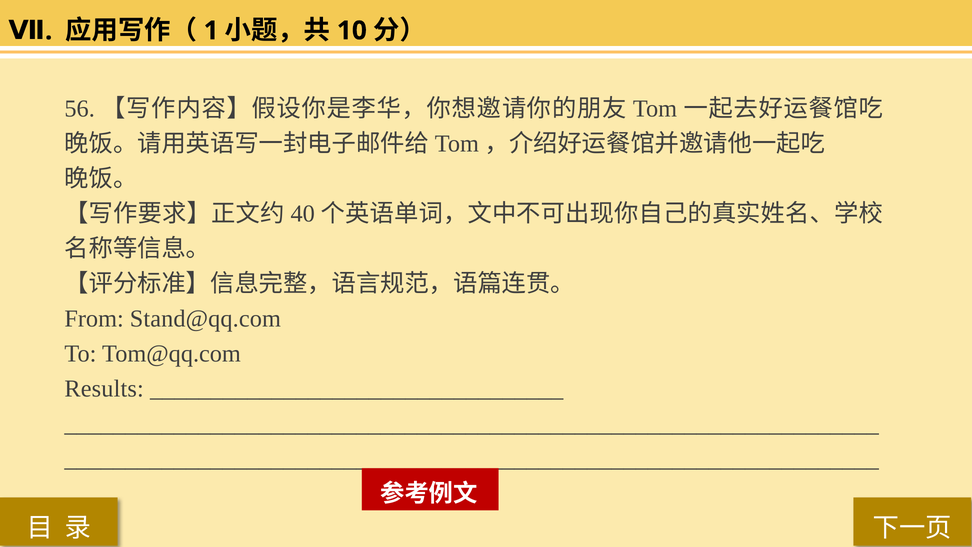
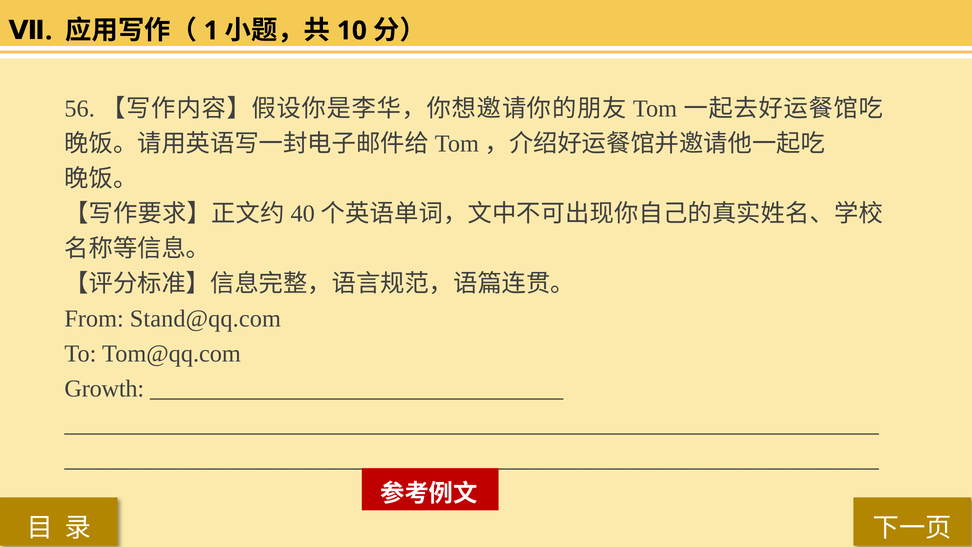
Results: Results -> Growth
